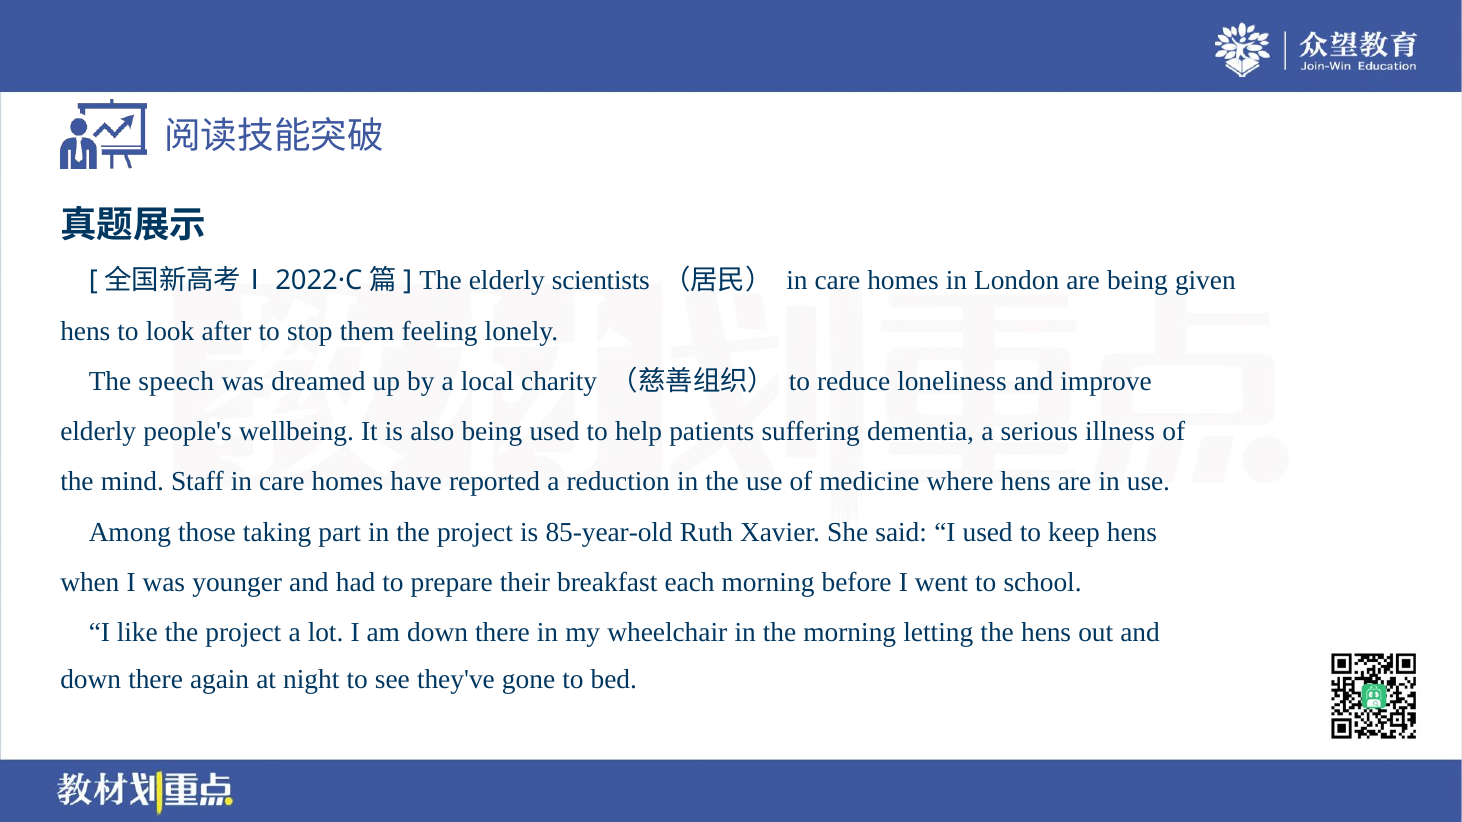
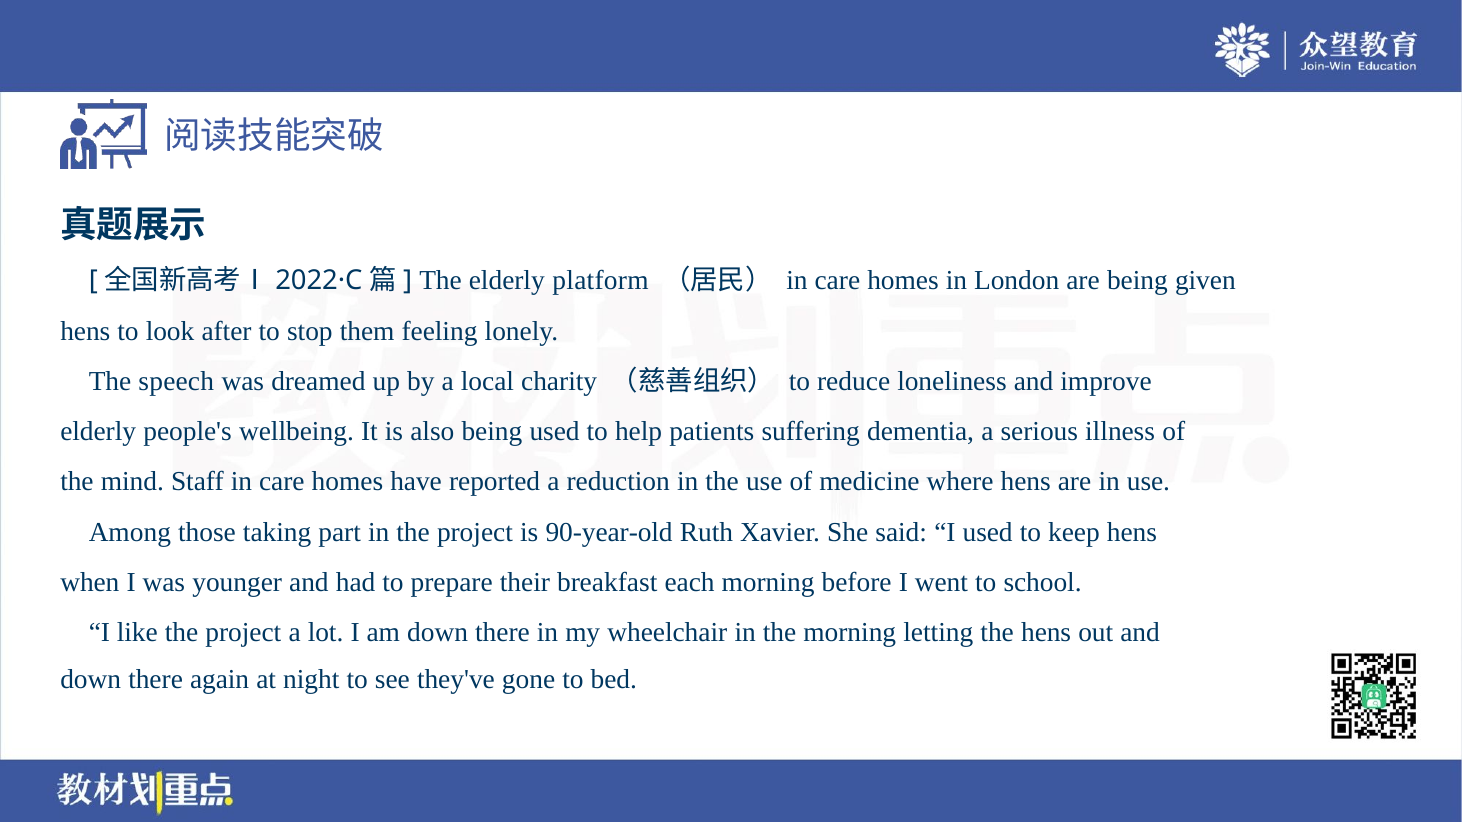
scientists: scientists -> platform
85-year-old: 85-year-old -> 90-year-old
